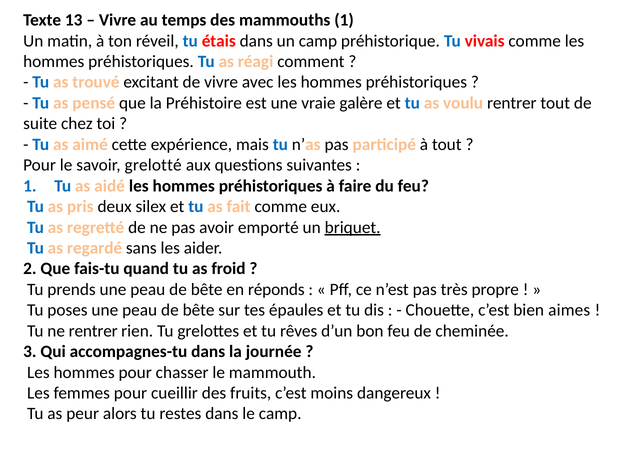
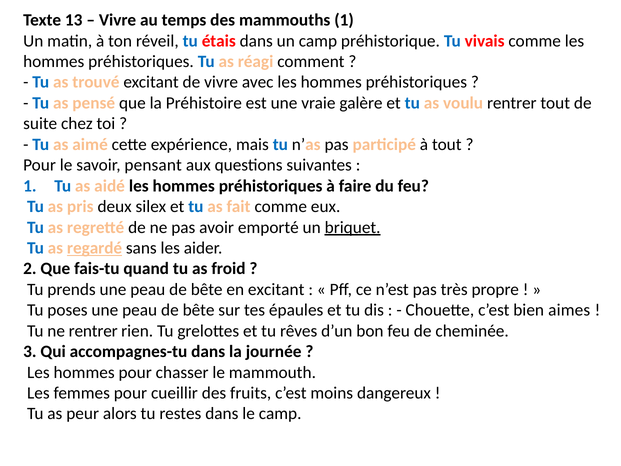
grelotté: grelotté -> pensant
regardé underline: none -> present
en réponds: réponds -> excitant
